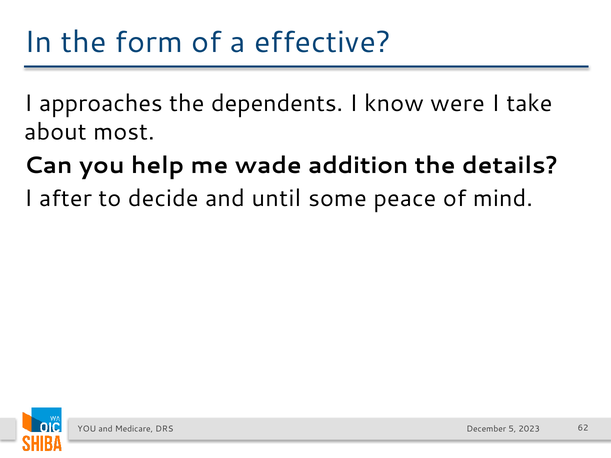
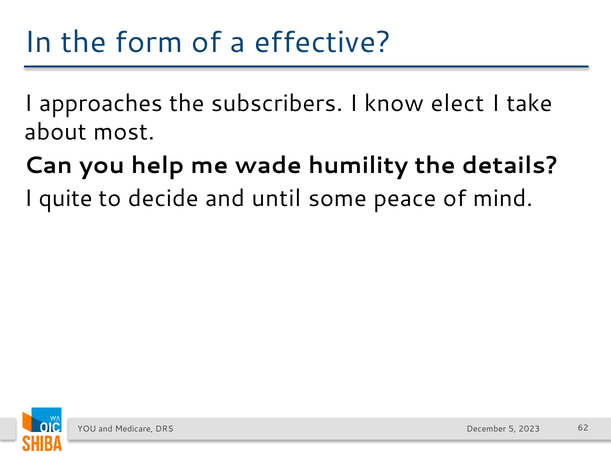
dependents: dependents -> subscribers
were: were -> elect
addition: addition -> humility
after: after -> quite
